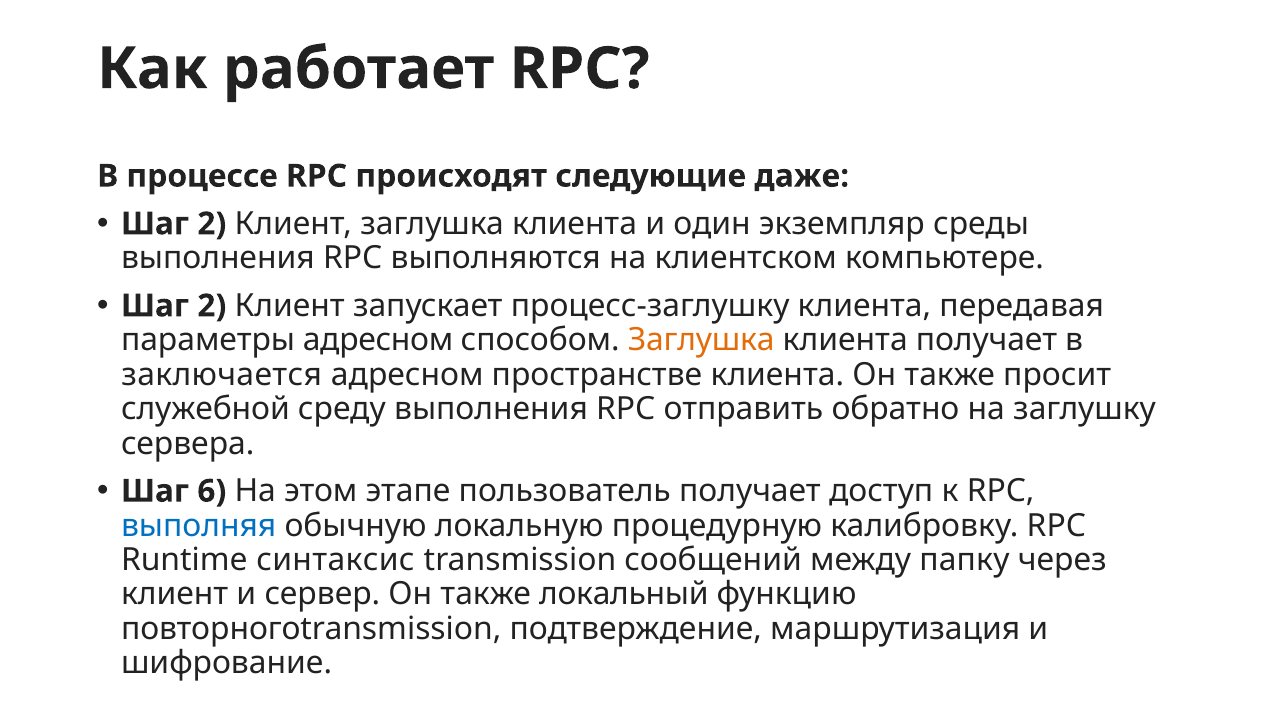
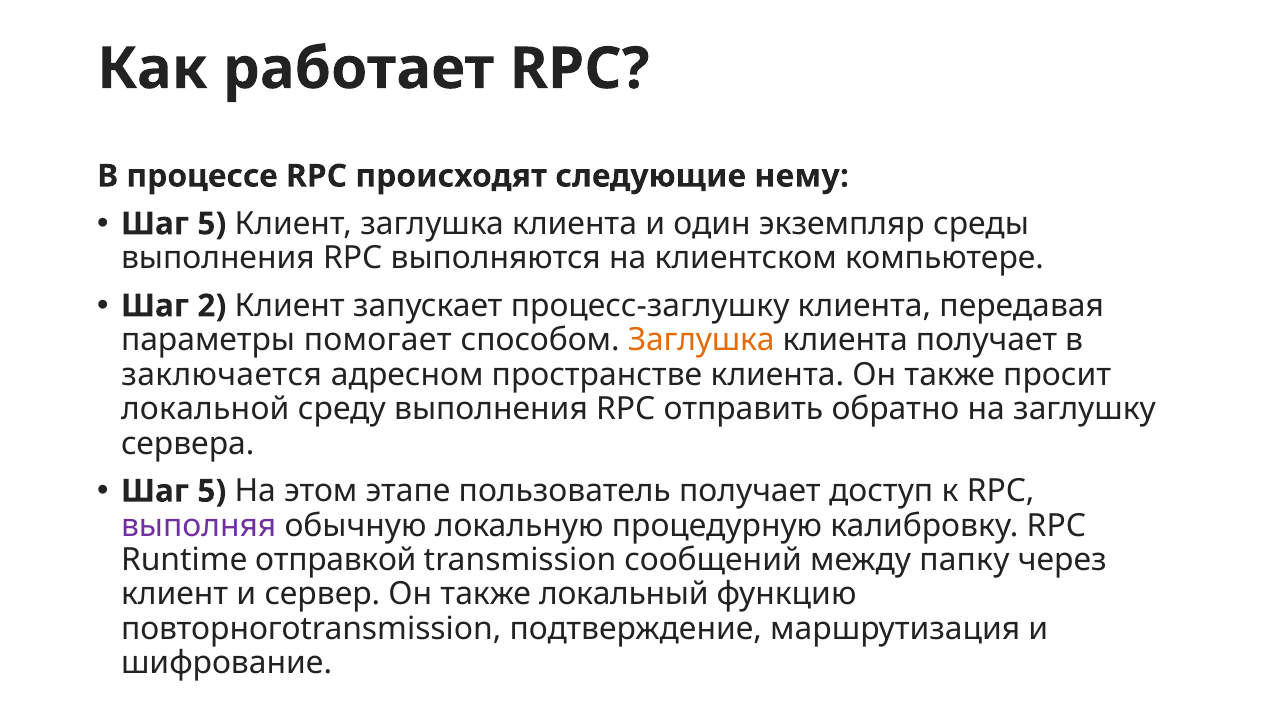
даже: даже -> нему
2 at (212, 224): 2 -> 5
параметры адресном: адресном -> помогает
служебной: служебной -> локальной
6 at (212, 491): 6 -> 5
выполняя colour: blue -> purple
синтаксис: синтаксис -> отправкой
